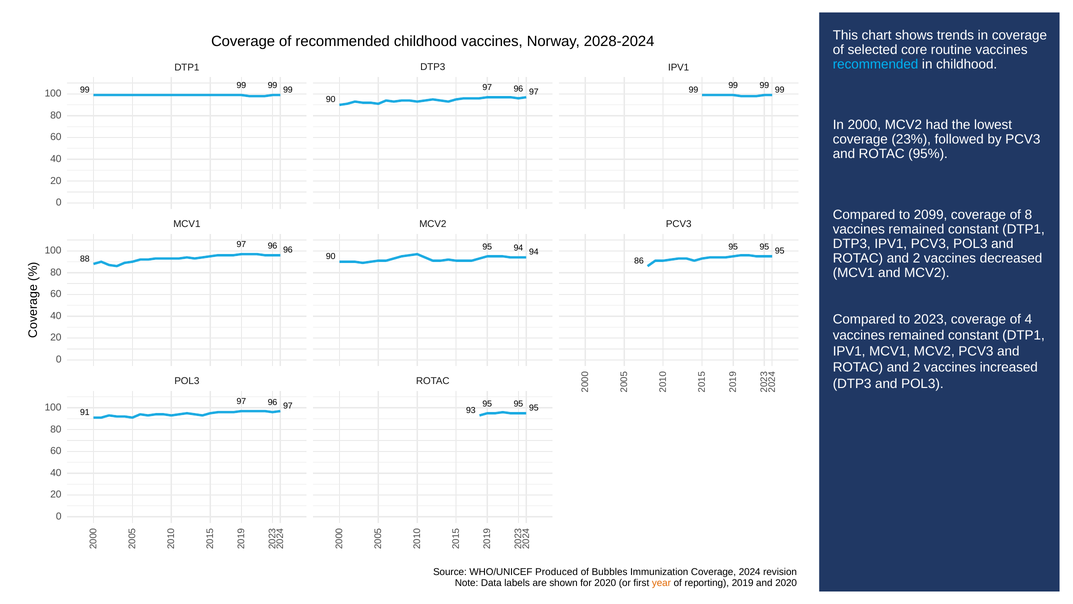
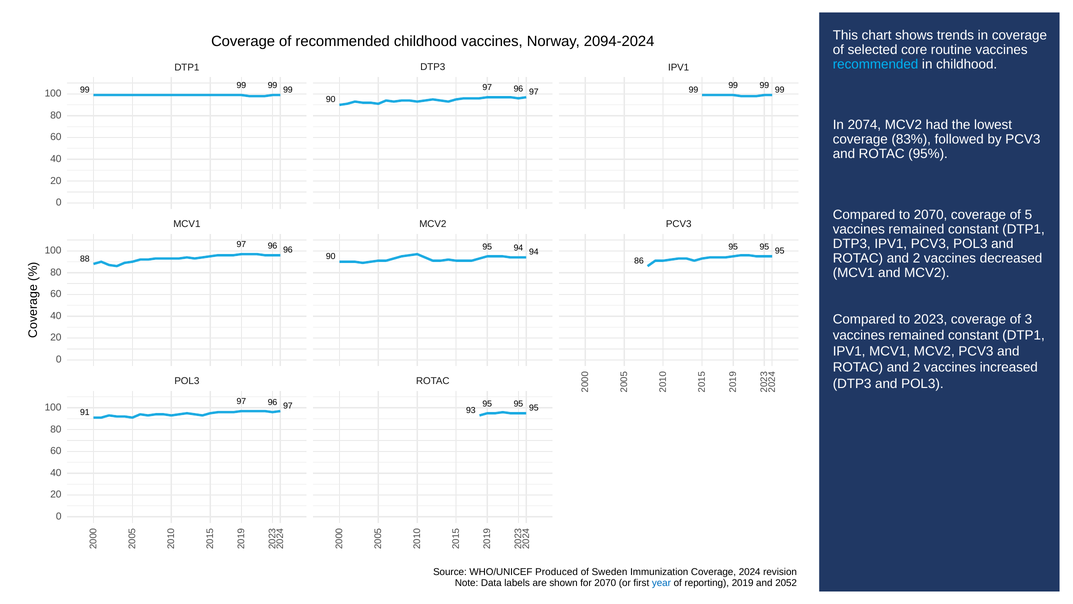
2028-2024: 2028-2024 -> 2094-2024
2000: 2000 -> 2074
23%: 23% -> 83%
to 2099: 2099 -> 2070
of 8: 8 -> 5
of 4: 4 -> 3
Bubbles: Bubbles -> Sweden
for 2020: 2020 -> 2070
year colour: orange -> blue
and 2020: 2020 -> 2052
